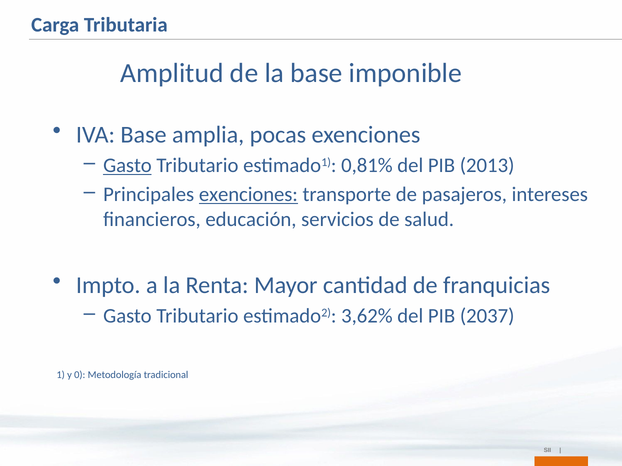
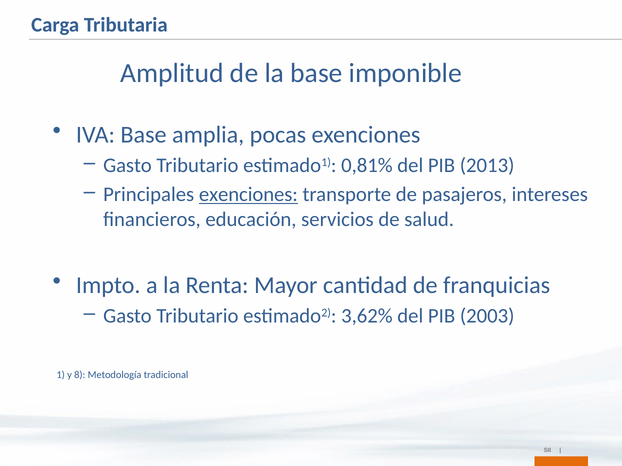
Gasto at (127, 166) underline: present -> none
2037: 2037 -> 2003
0: 0 -> 8
